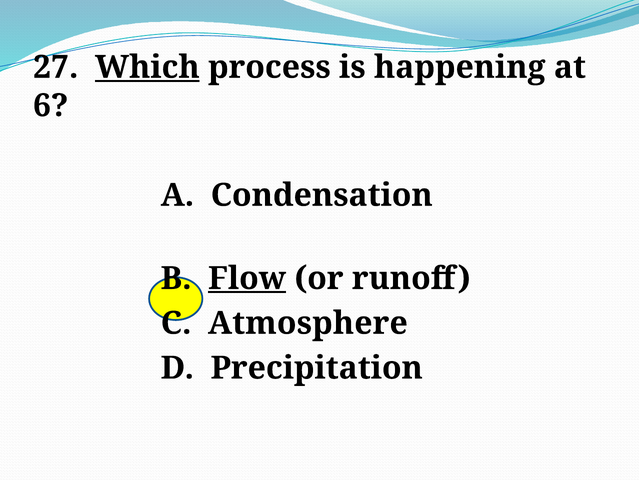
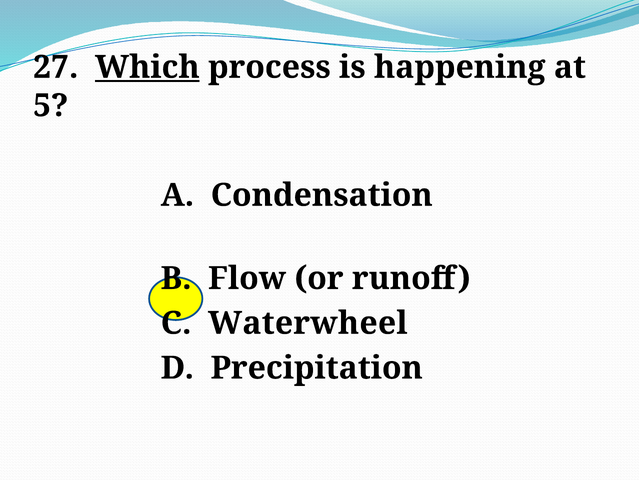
6: 6 -> 5
Flow underline: present -> none
Atmosphere: Atmosphere -> Waterwheel
